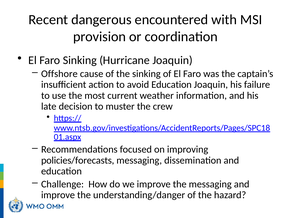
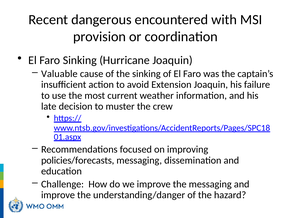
Offshore: Offshore -> Valuable
avoid Education: Education -> Extension
